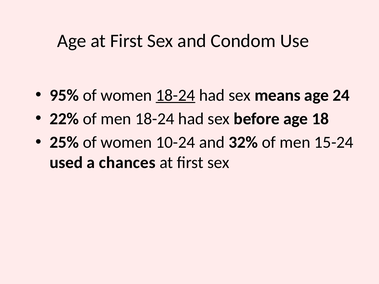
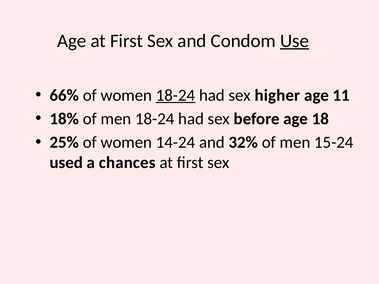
Use underline: none -> present
95%: 95% -> 66%
means: means -> higher
24: 24 -> 11
22%: 22% -> 18%
10-24: 10-24 -> 14-24
